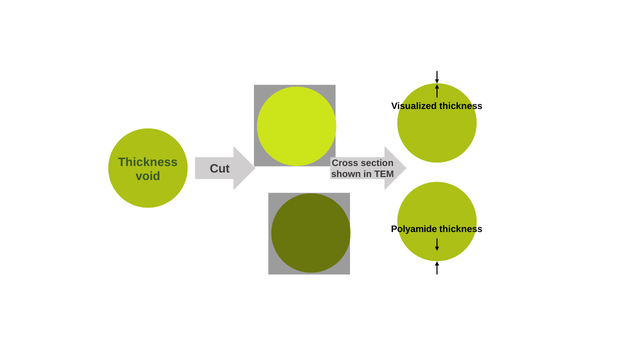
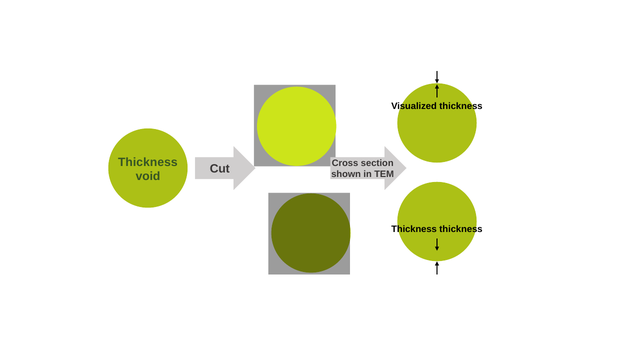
Polyamide at (414, 229): Polyamide -> Thickness
